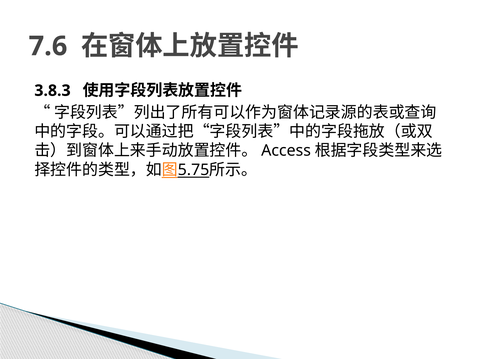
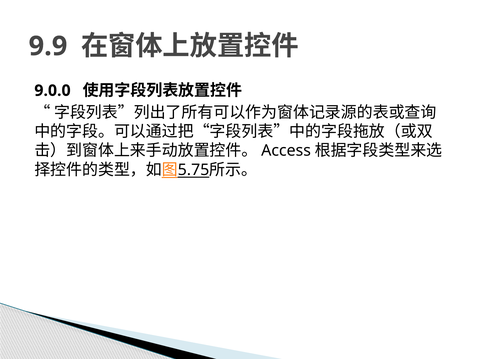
7.6: 7.6 -> 9.9
3.8.3: 3.8.3 -> 9.0.0
